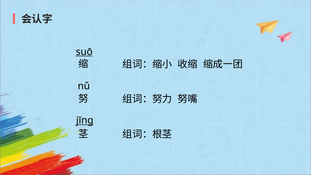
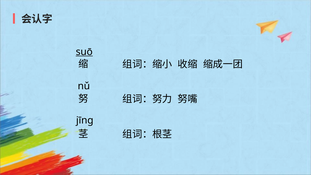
jīnɡ underline: present -> none
